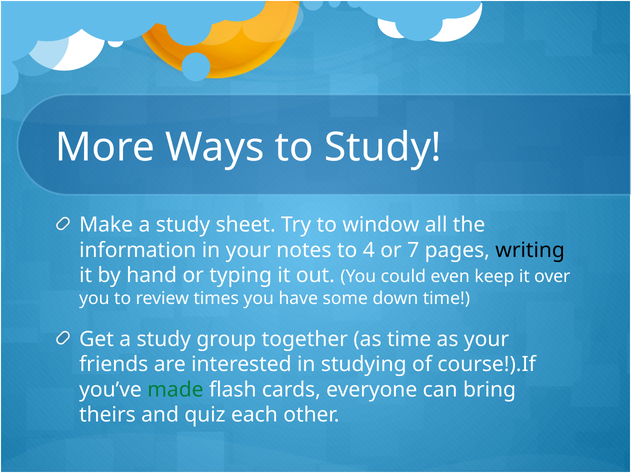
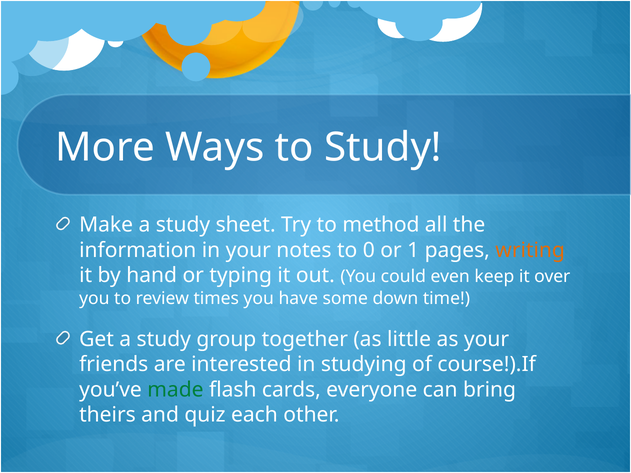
window: window -> method
4: 4 -> 0
7: 7 -> 1
writing colour: black -> orange
as time: time -> little
